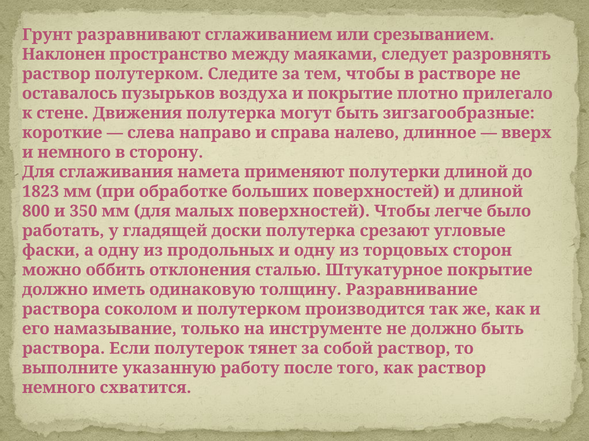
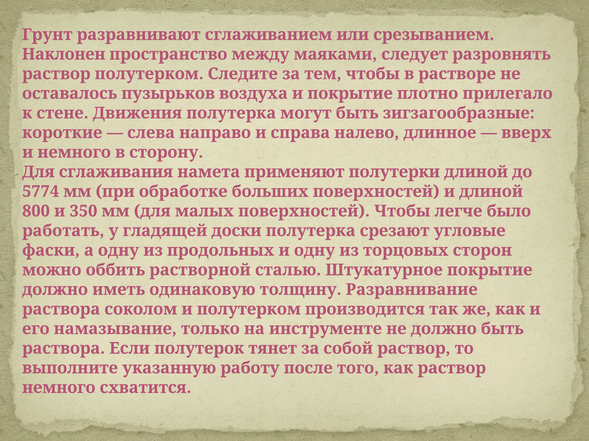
1823: 1823 -> 5774
отклонения: отклонения -> растворной
